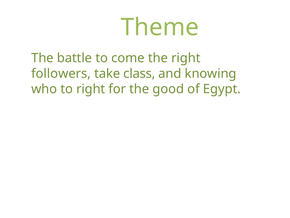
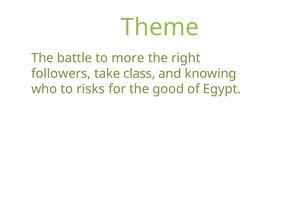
come: come -> more
to right: right -> risks
